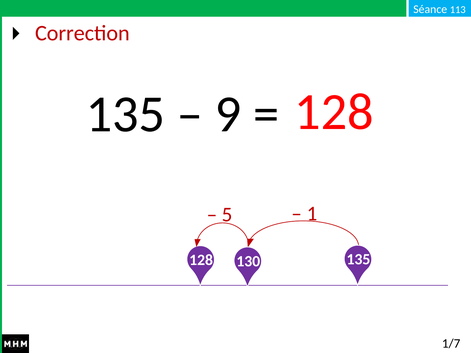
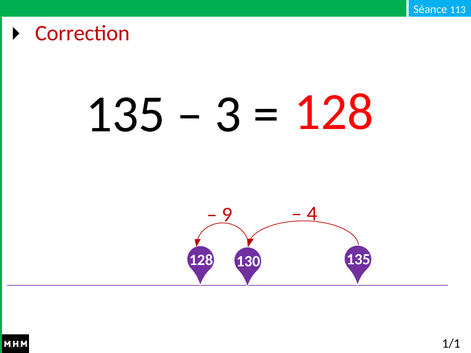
9: 9 -> 3
1: 1 -> 4
5: 5 -> 9
1/7: 1/7 -> 1/1
